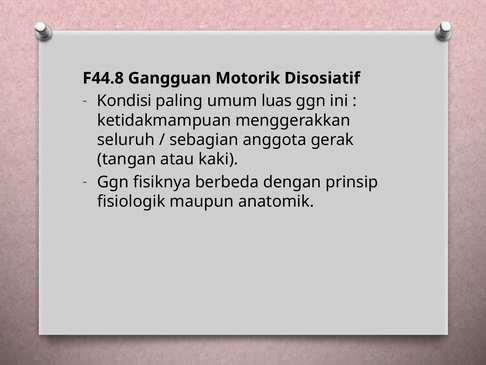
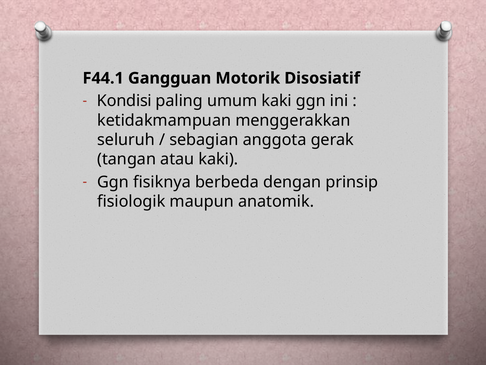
F44.8: F44.8 -> F44.1
umum luas: luas -> kaki
